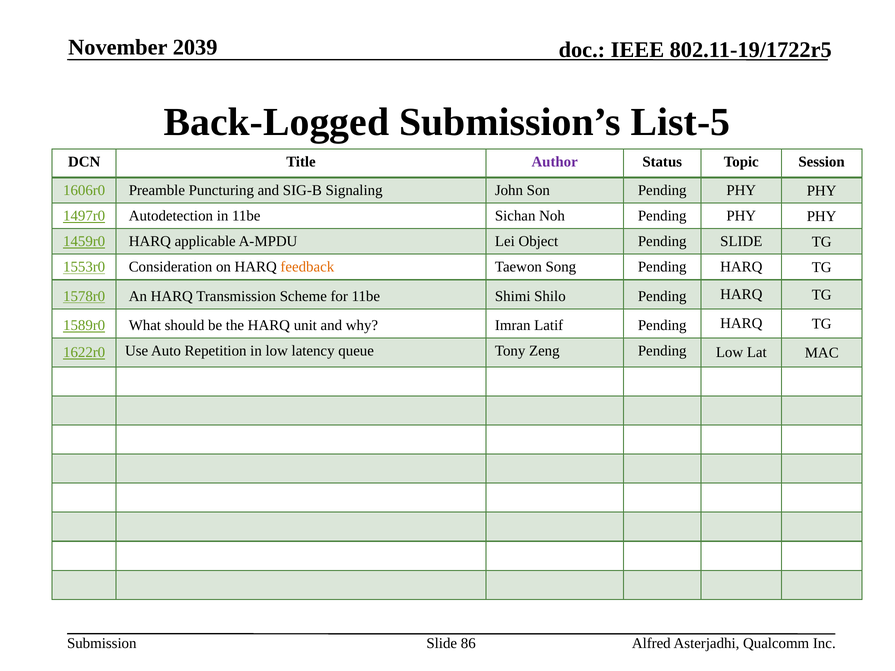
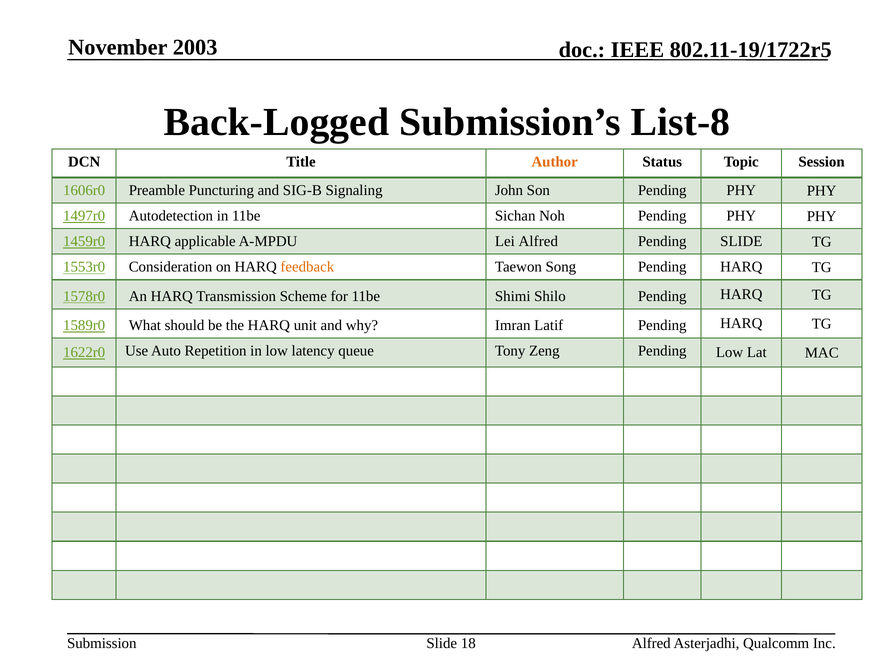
2039: 2039 -> 2003
List-5: List-5 -> List-8
Author colour: purple -> orange
Lei Object: Object -> Alfred
86: 86 -> 18
